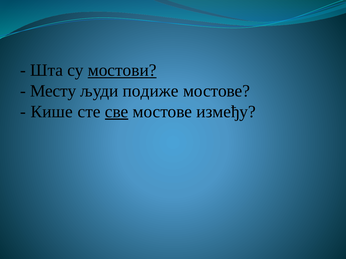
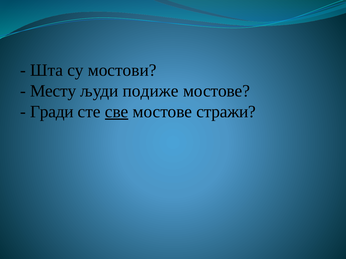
мостови underline: present -> none
Кише: Кише -> Гради
између: између -> стражи
